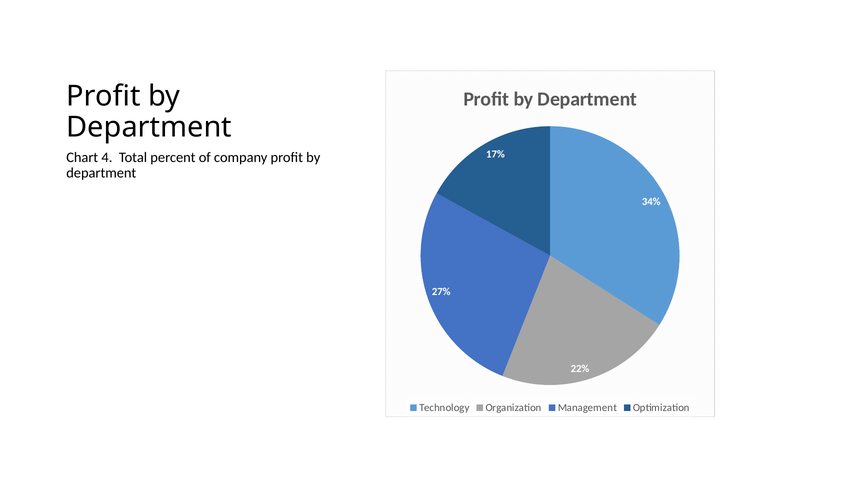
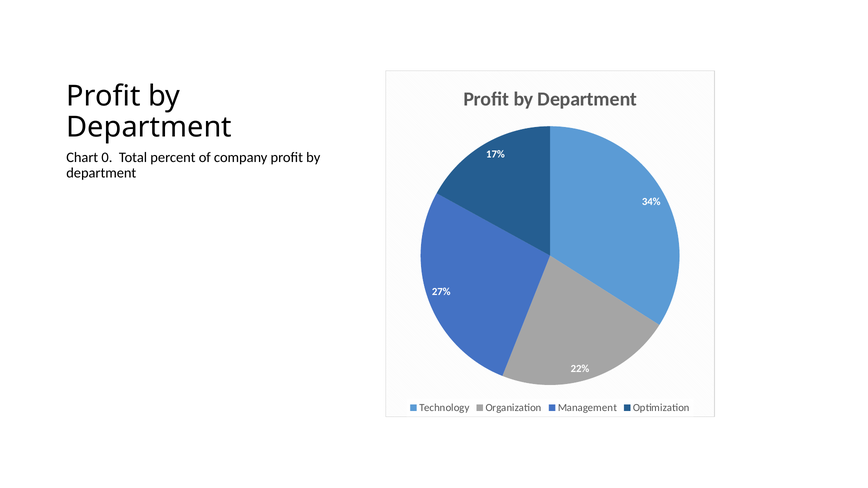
4: 4 -> 0
